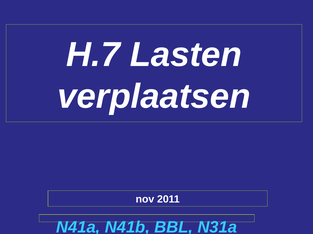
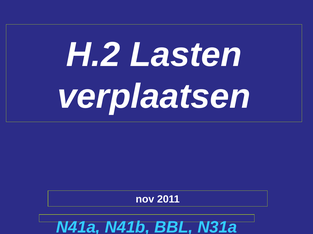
H.7: H.7 -> H.2
